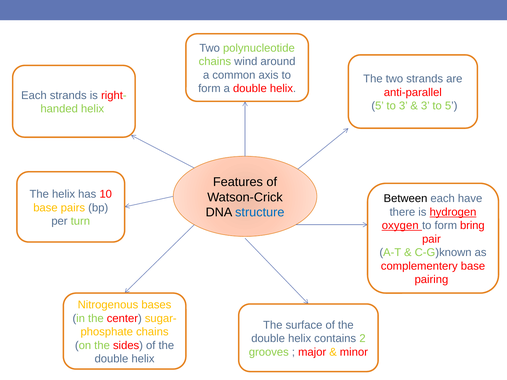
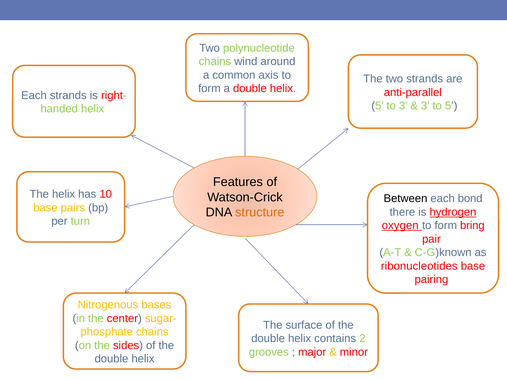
have: have -> bond
structure colour: blue -> orange
complementery: complementery -> ribonucleotides
